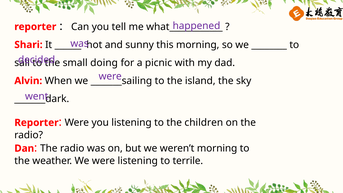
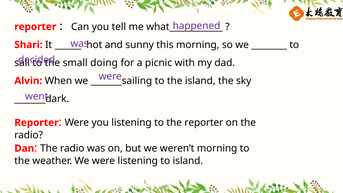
the children: children -> reporter
to terrile: terrile -> island
